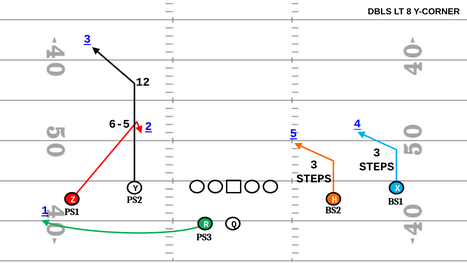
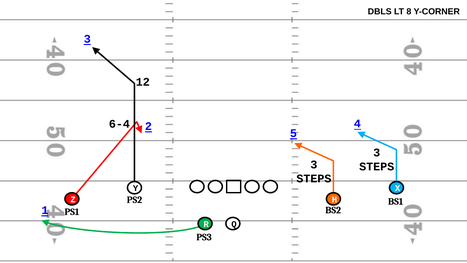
6-5: 6-5 -> 6-4
